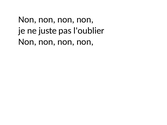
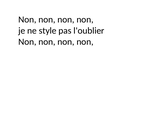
juste: juste -> style
